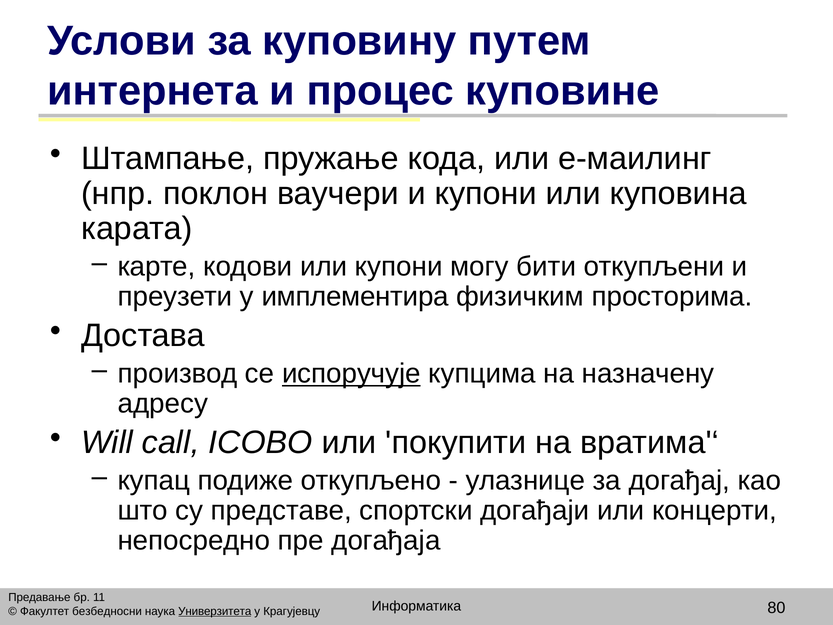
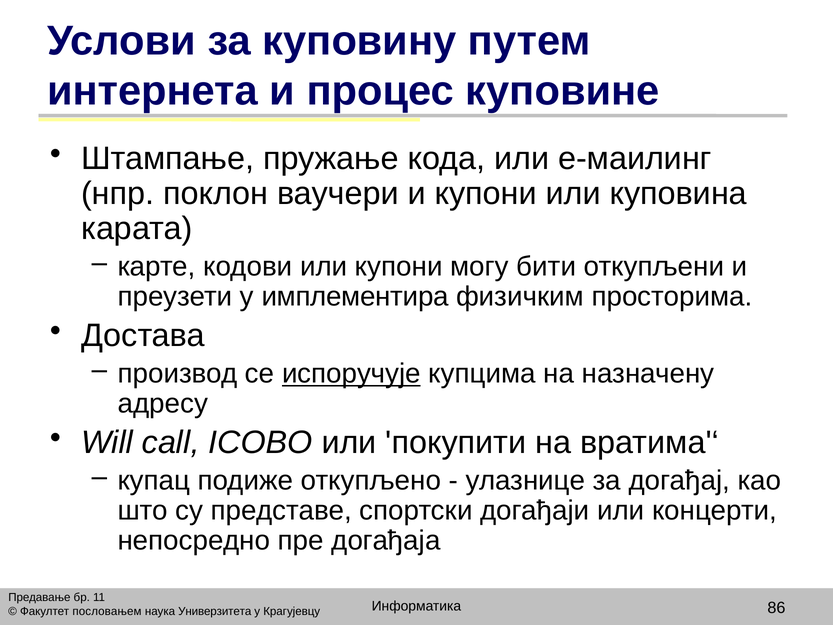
80: 80 -> 86
безбедносни: безбедносни -> пословањем
Универзитета underline: present -> none
